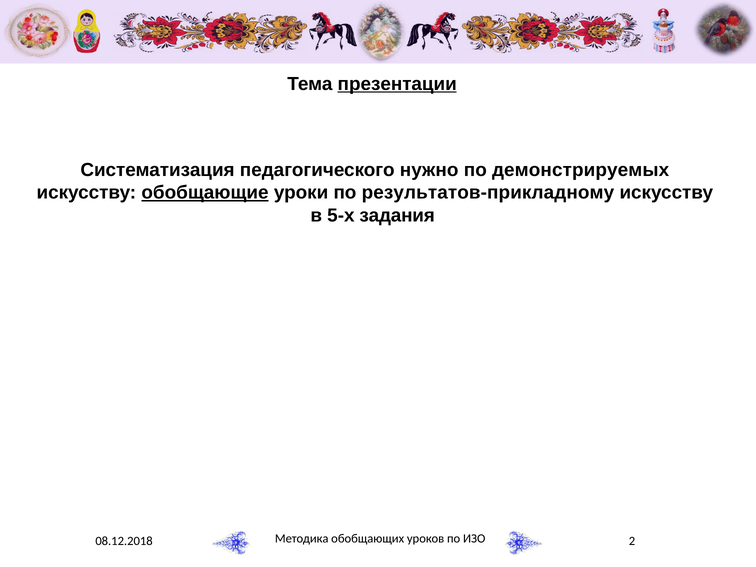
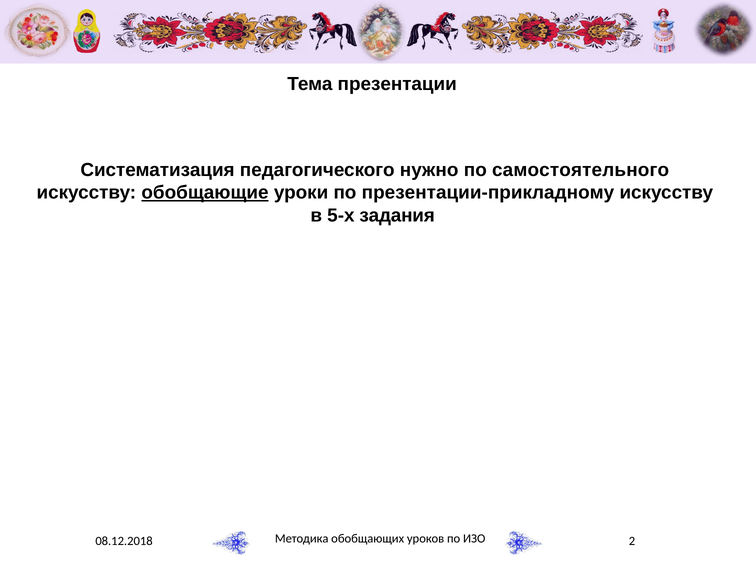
презентации underline: present -> none
демонстрируемых: демонстрируемых -> самостоятельного
результатов-прикладному: результатов-прикладному -> презентации-прикладному
